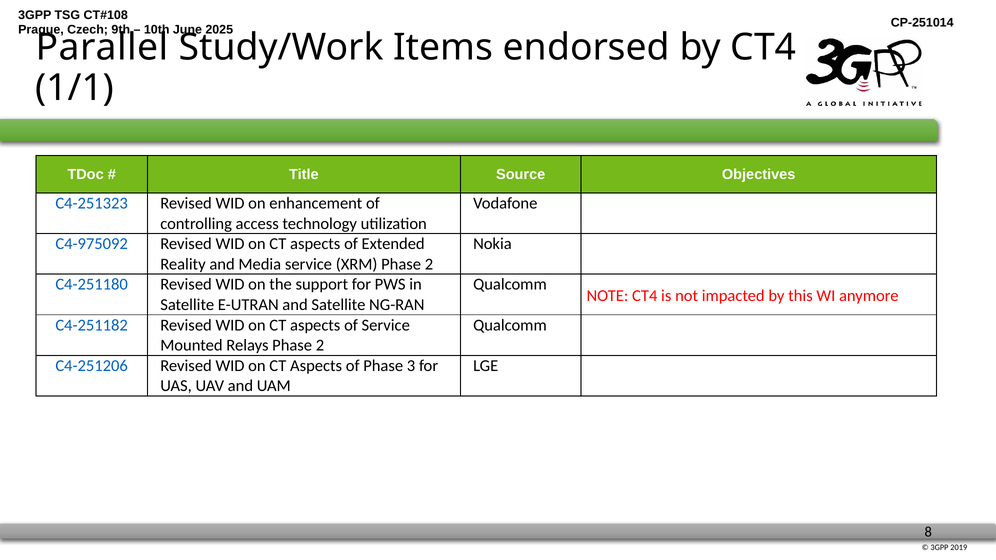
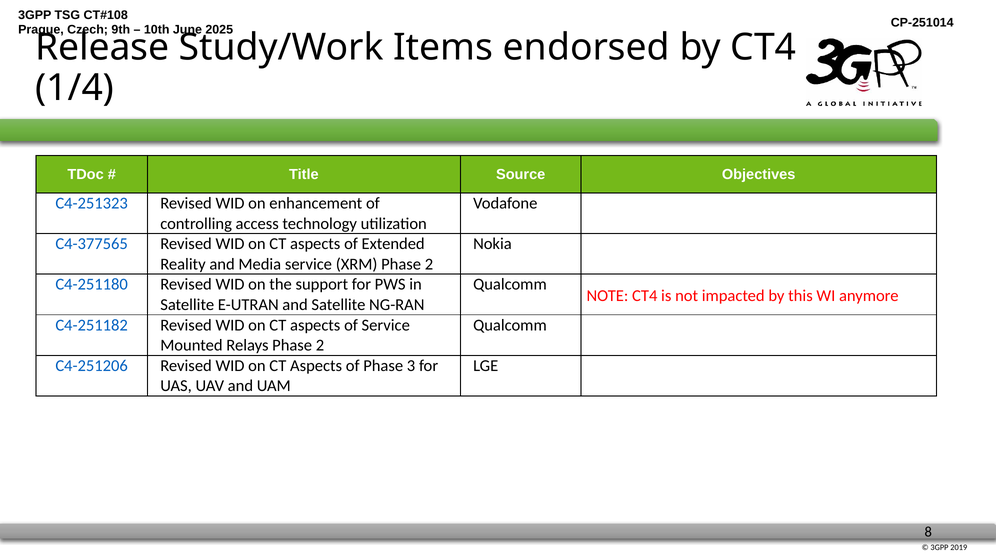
Parallel: Parallel -> Release
1/1: 1/1 -> 1/4
C4-975092: C4-975092 -> C4-377565
